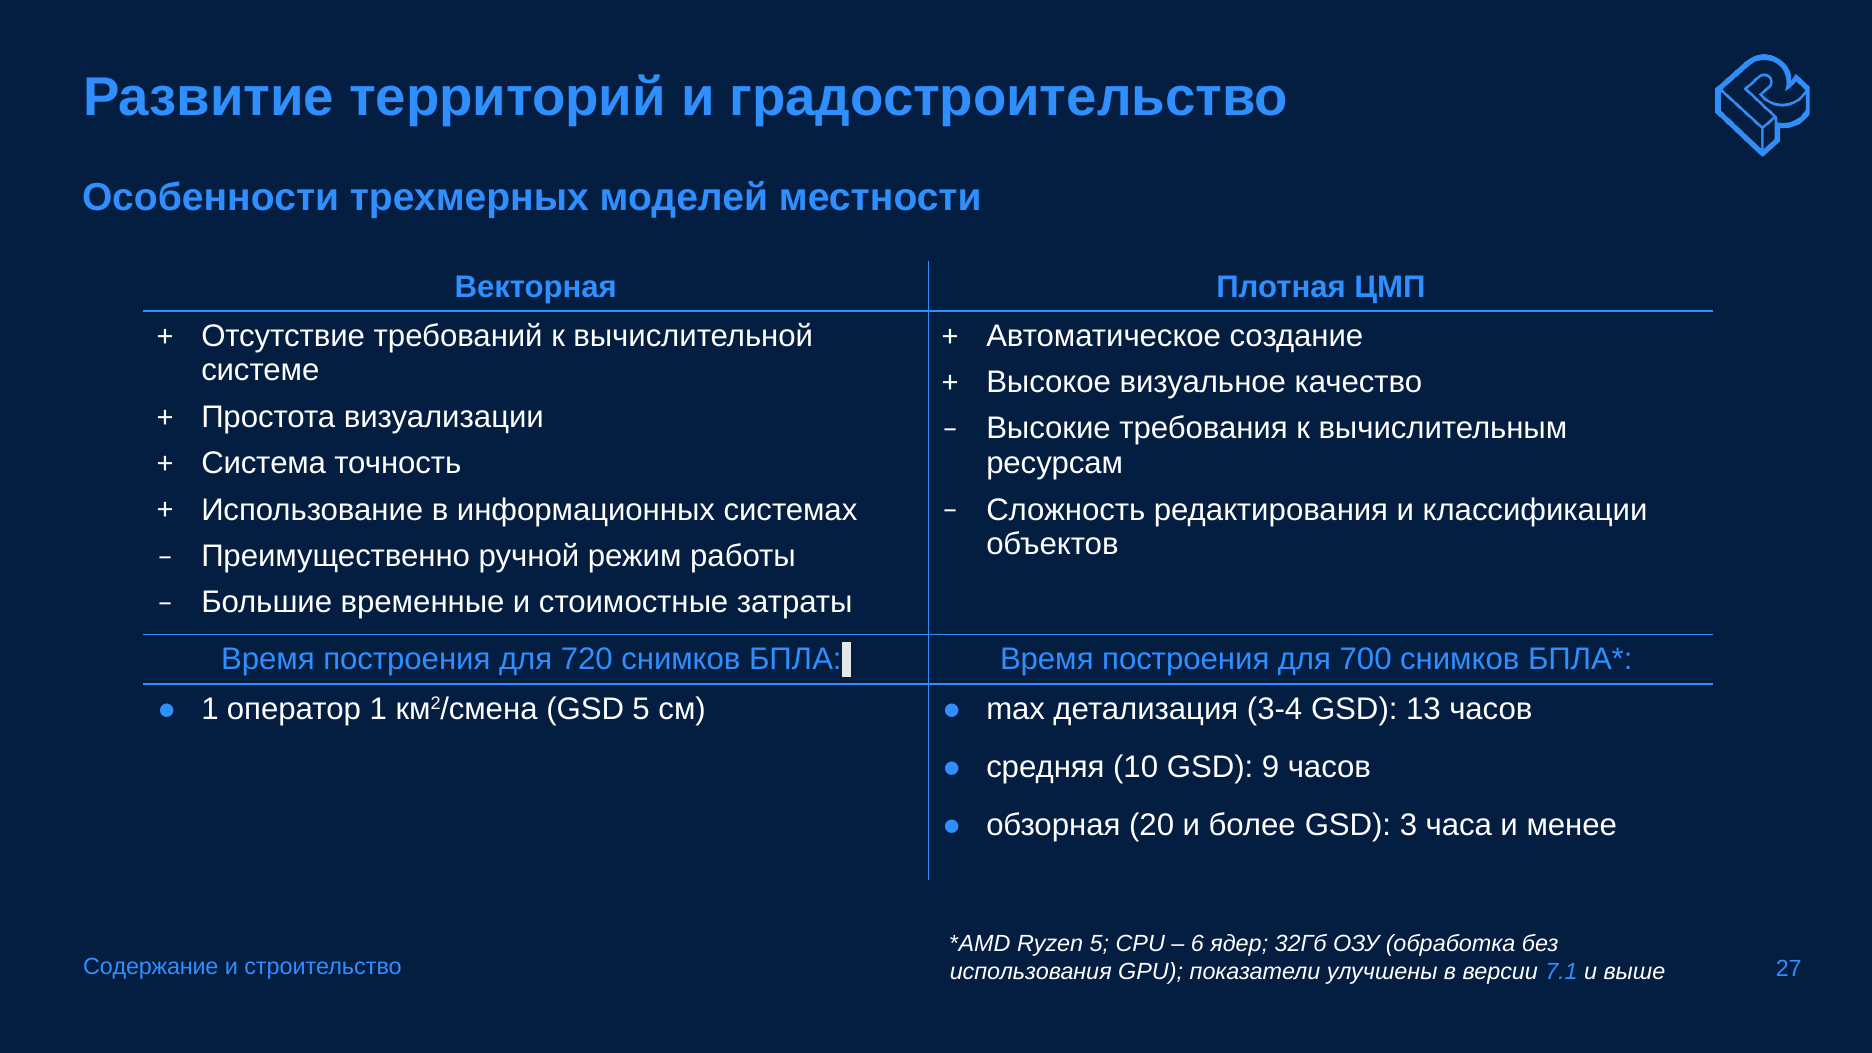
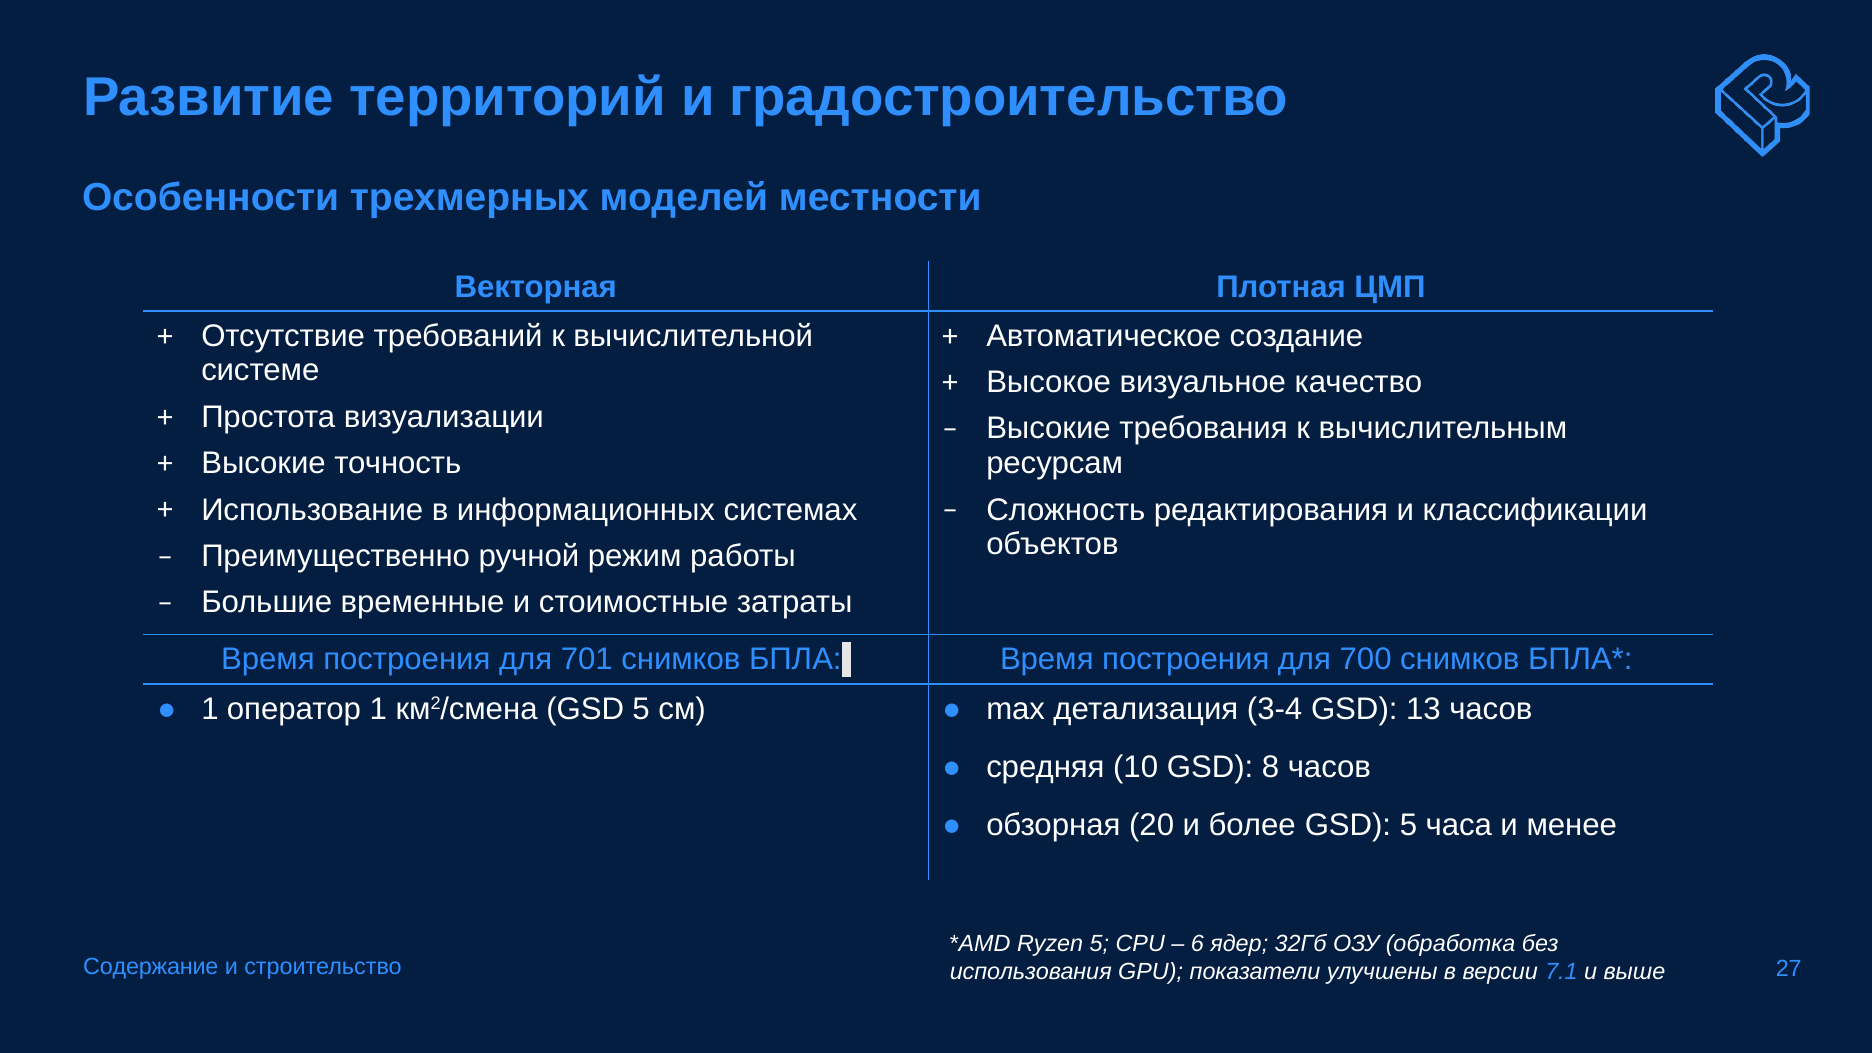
Система at (264, 463): Система -> Высокие
720: 720 -> 701
9: 9 -> 8
более GSD 3: 3 -> 5
